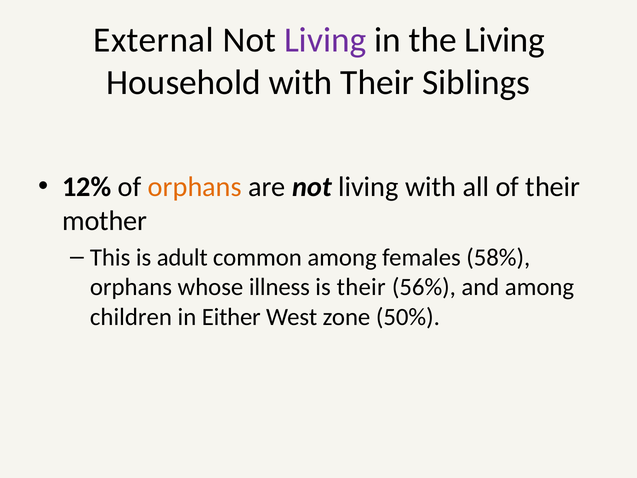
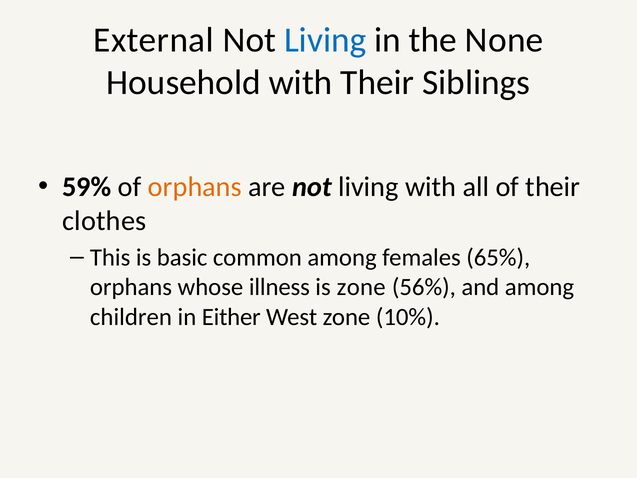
Living at (325, 40) colour: purple -> blue
the Living: Living -> None
12%: 12% -> 59%
mother: mother -> clothes
adult: adult -> basic
58%: 58% -> 65%
is their: their -> zone
50%: 50% -> 10%
